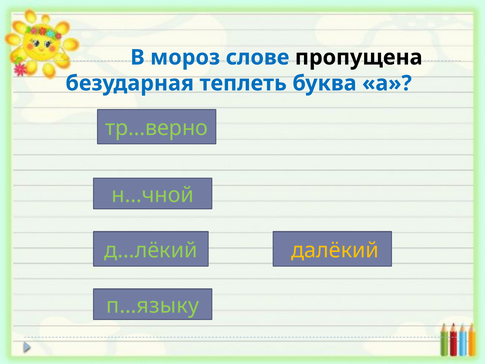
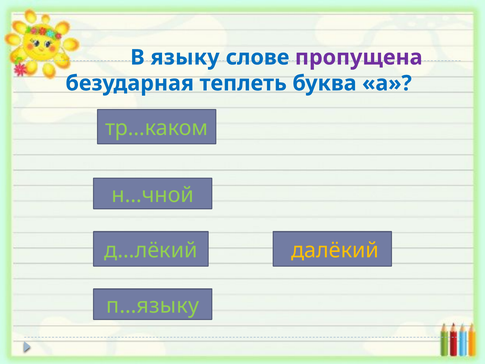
мороз: мороз -> языку
пропущена colour: black -> purple
тр…верно: тр…верно -> тр…каком
